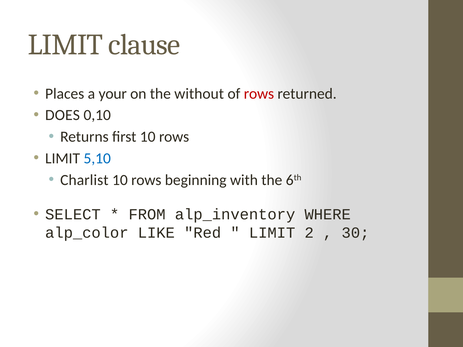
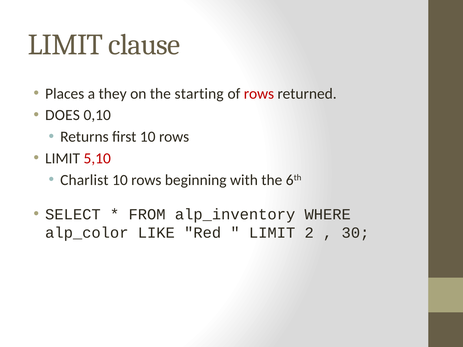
your: your -> they
without: without -> starting
5,10 colour: blue -> red
